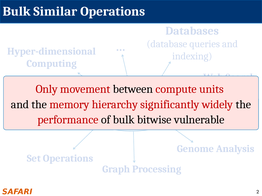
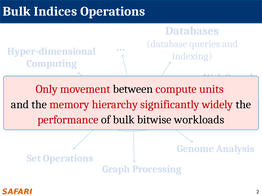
Similar: Similar -> Indices
vulnerable: vulnerable -> workloads
